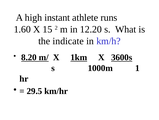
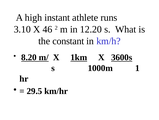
1.60: 1.60 -> 3.10
15: 15 -> 46
indicate: indicate -> constant
